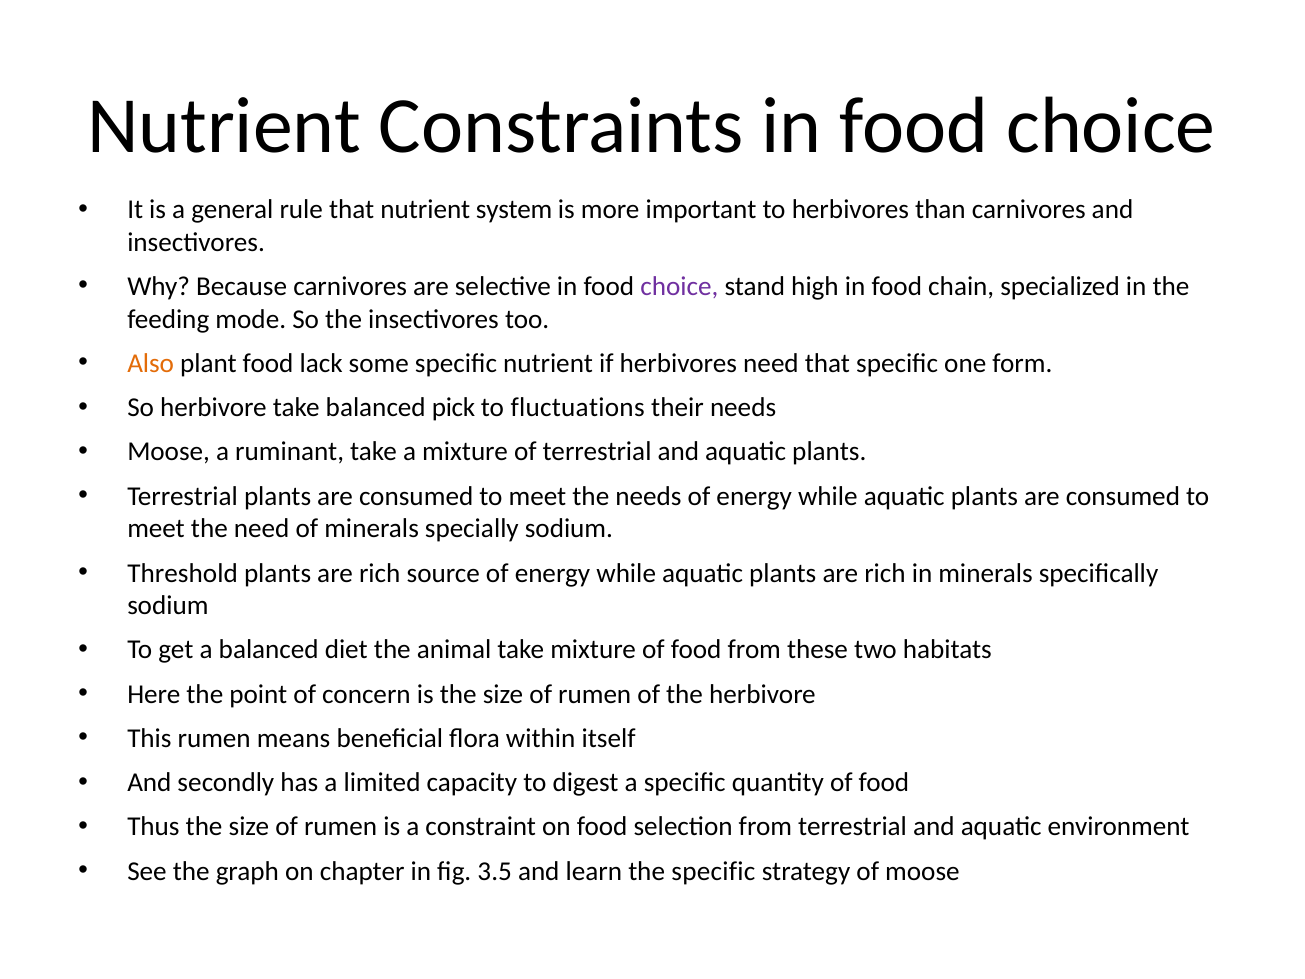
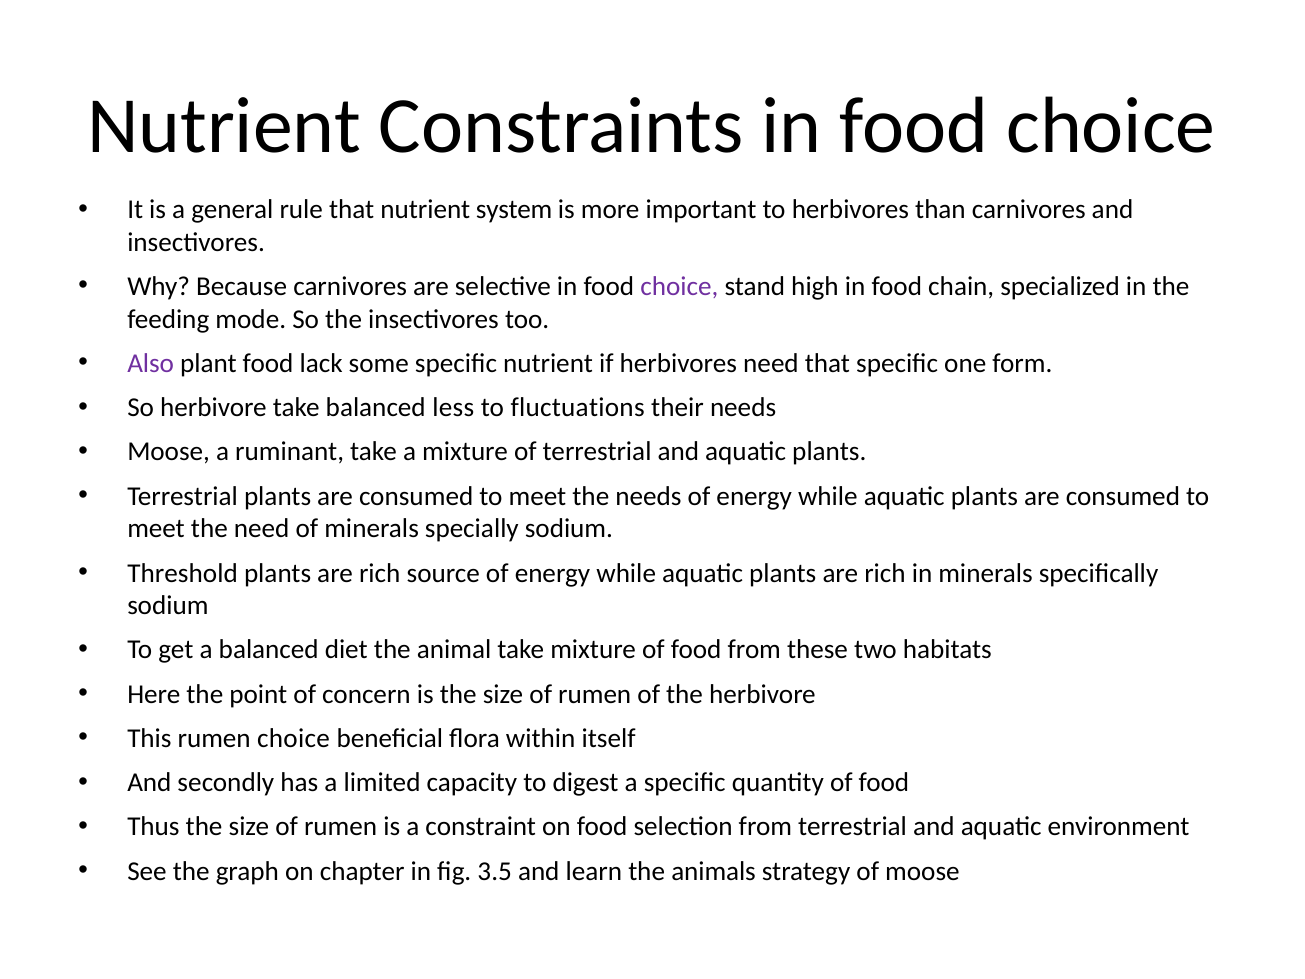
Also colour: orange -> purple
pick: pick -> less
rumen means: means -> choice
the specific: specific -> animals
